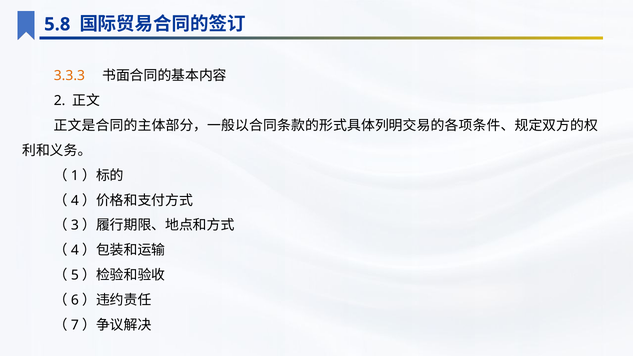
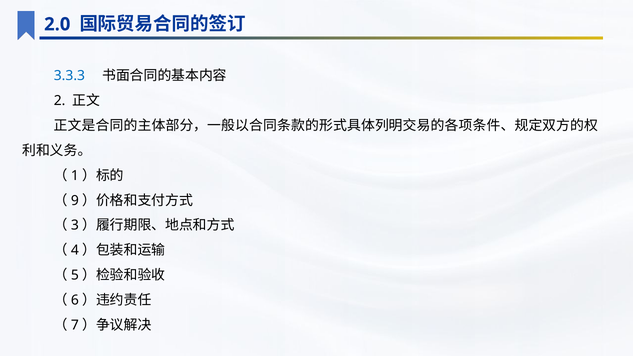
5.8: 5.8 -> 2.0
3.3.3 colour: orange -> blue
4 at (75, 201): 4 -> 9
